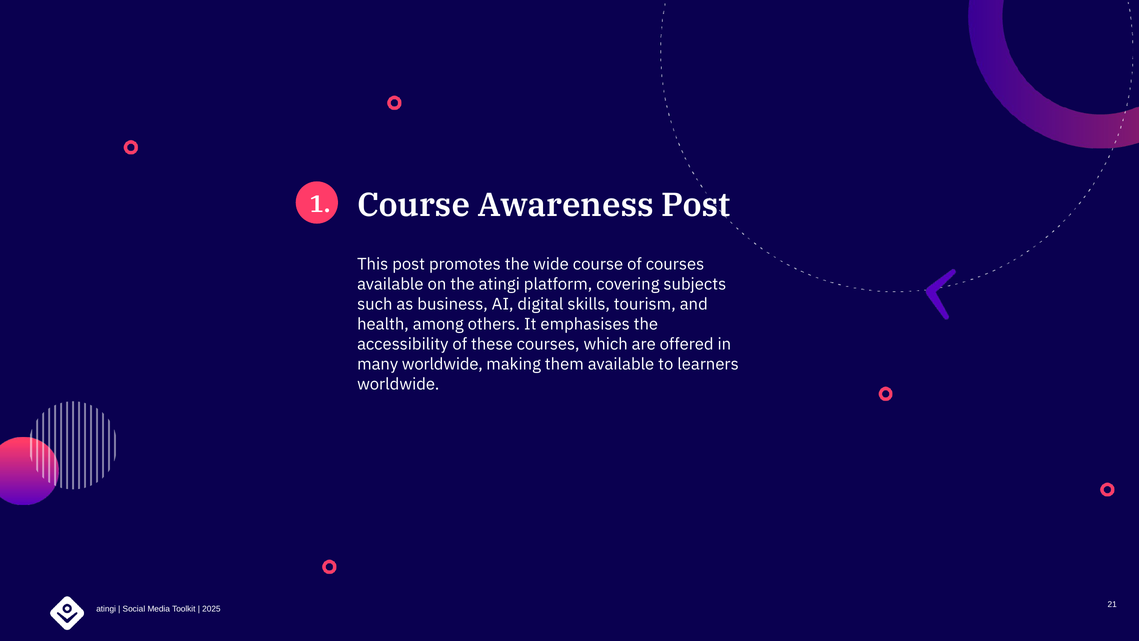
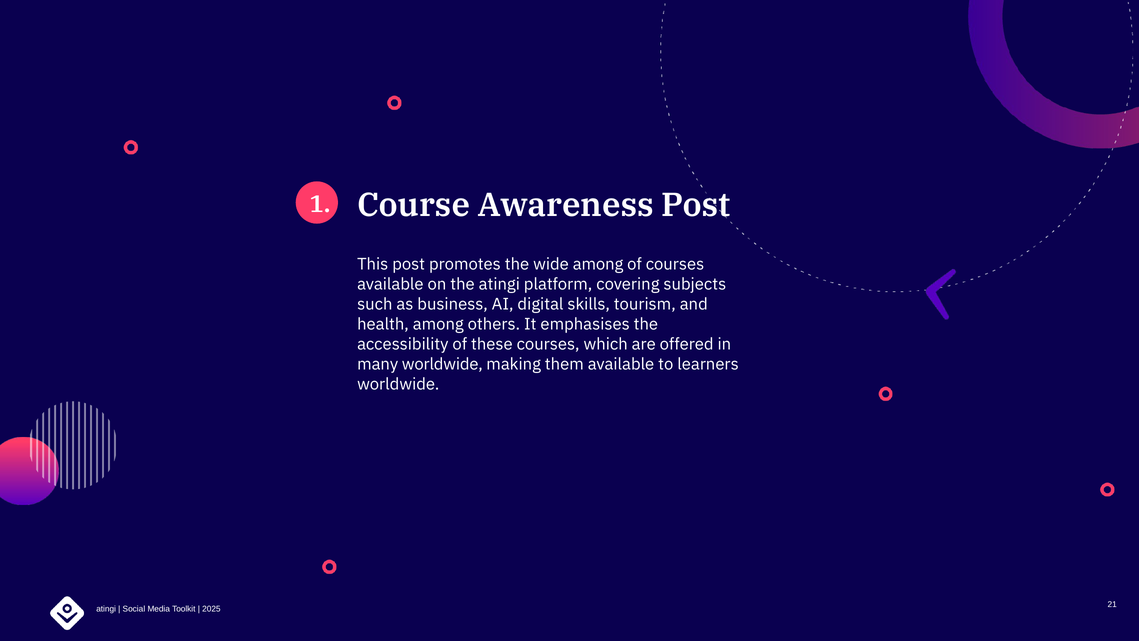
wide course: course -> among
